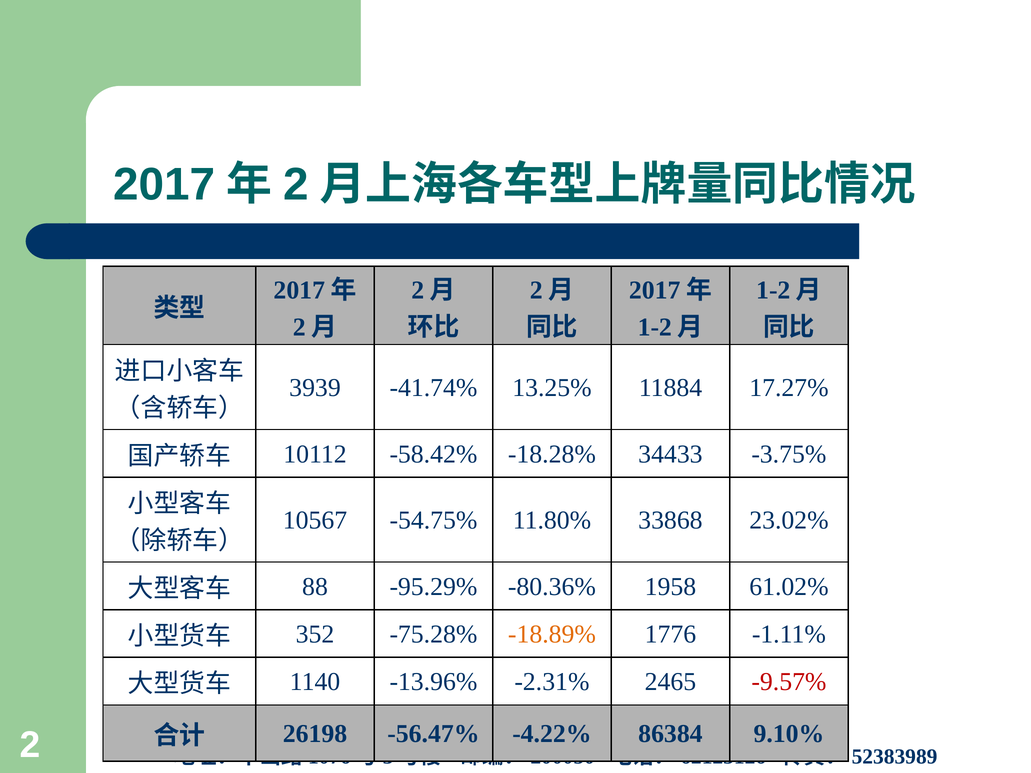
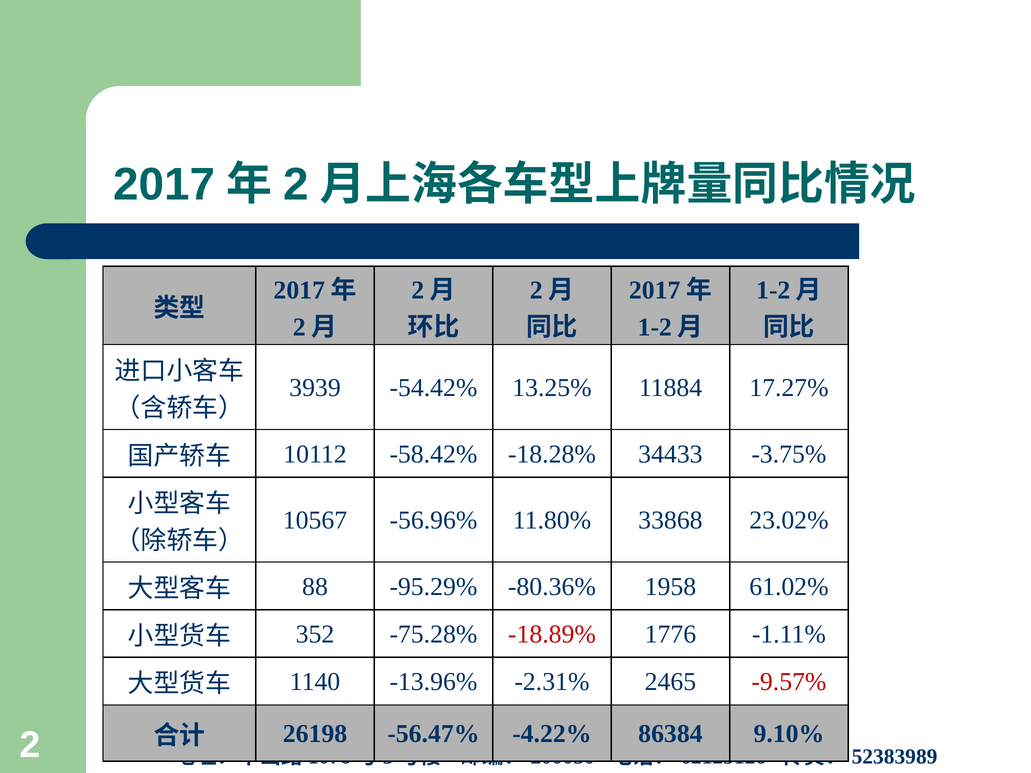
-41.74%: -41.74% -> -54.42%
-54.75%: -54.75% -> -56.96%
-18.89% colour: orange -> red
